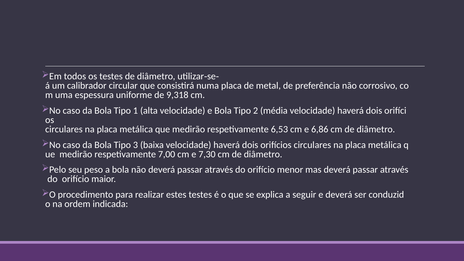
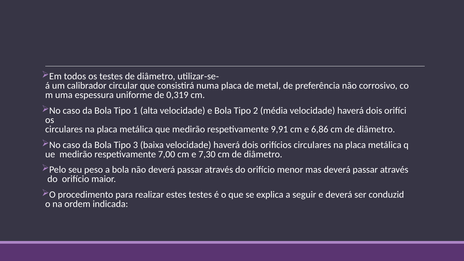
9,318: 9,318 -> 0,319
6,53: 6,53 -> 9,91
